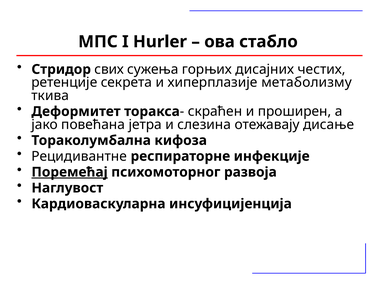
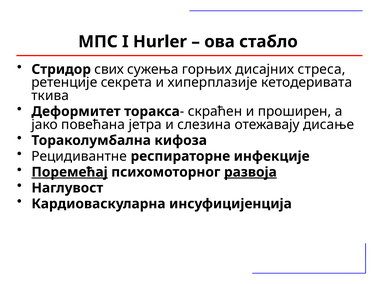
честих: честих -> стреса
метаболизму: метаболизму -> кетодеривата
развоја underline: none -> present
